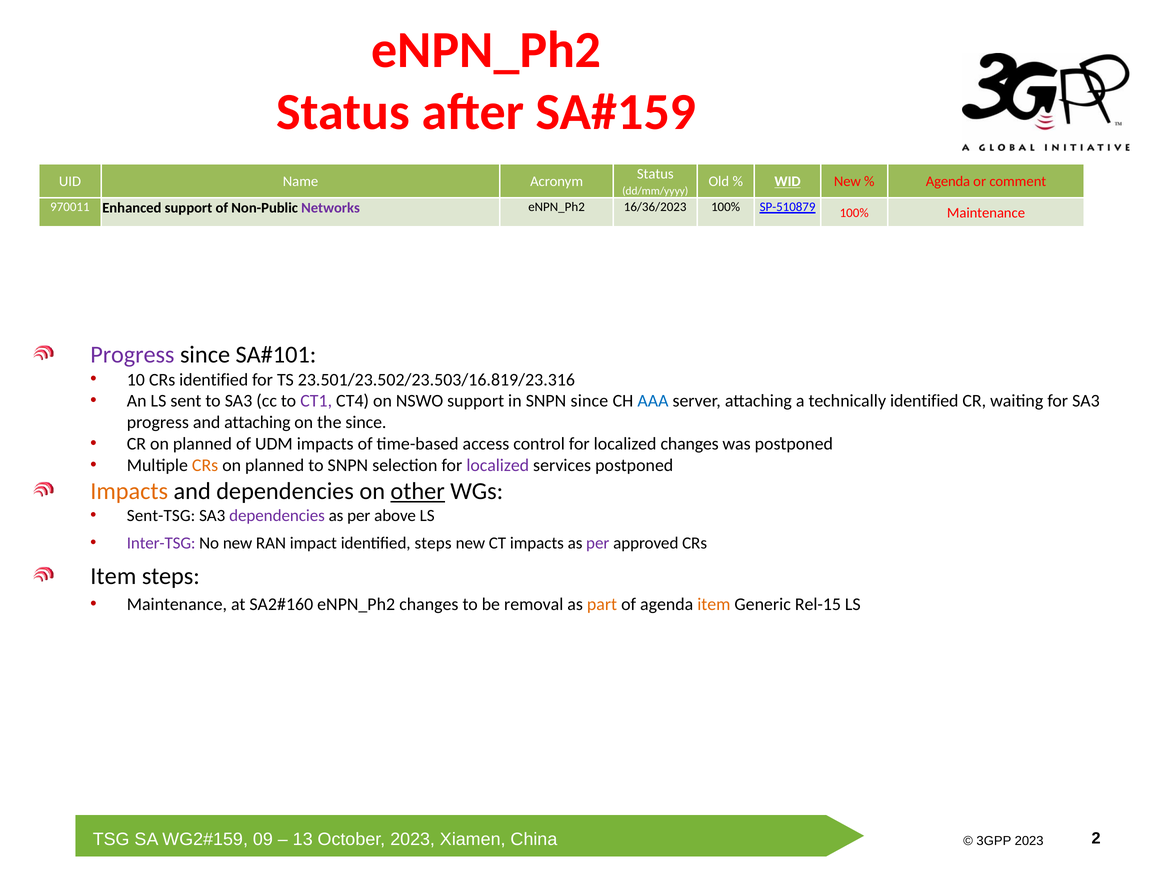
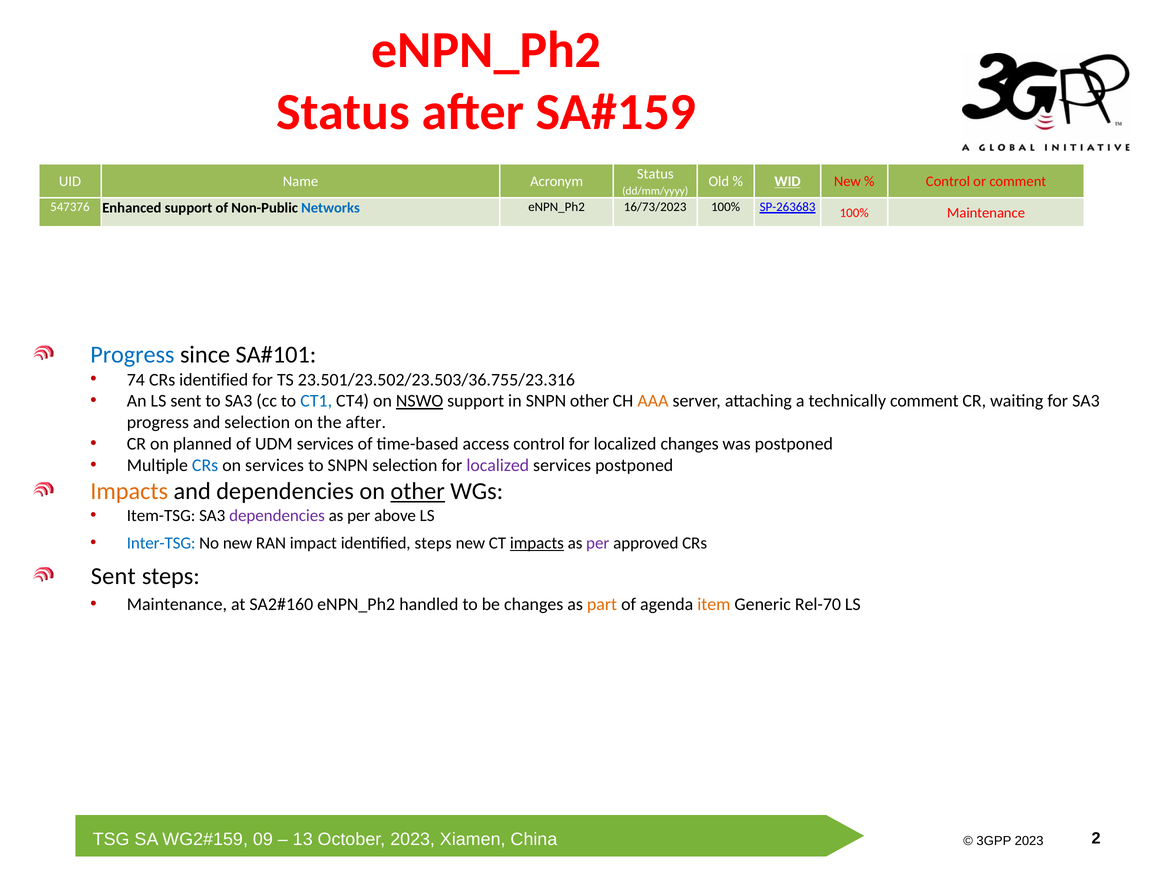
Agenda at (948, 181): Agenda -> Control
970011: 970011 -> 547376
Networks colour: purple -> blue
16/36/2023: 16/36/2023 -> 16/73/2023
SP-510879: SP-510879 -> SP-263683
Progress at (132, 355) colour: purple -> blue
10: 10 -> 74
23.501/23.502/23.503/16.819/23.316: 23.501/23.502/23.503/16.819/23.316 -> 23.501/23.502/23.503/36.755/23.316
CT1 colour: purple -> blue
NSWO underline: none -> present
SNPN since: since -> other
AAA colour: blue -> orange
technically identified: identified -> comment
and attaching: attaching -> selection
the since: since -> after
UDM impacts: impacts -> services
CRs at (205, 465) colour: orange -> blue
planned at (275, 465): planned -> services
Sent-TSG: Sent-TSG -> Item-TSG
Inter-TSG colour: purple -> blue
impacts at (537, 543) underline: none -> present
Item at (113, 576): Item -> Sent
eNPN_Ph2 changes: changes -> handled
be removal: removal -> changes
Rel-15: Rel-15 -> Rel-70
